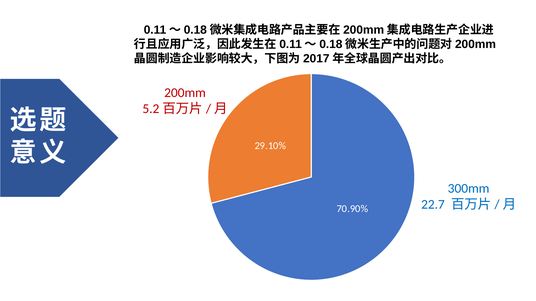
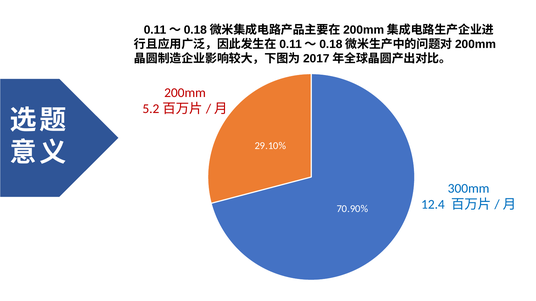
22.7: 22.7 -> 12.4
